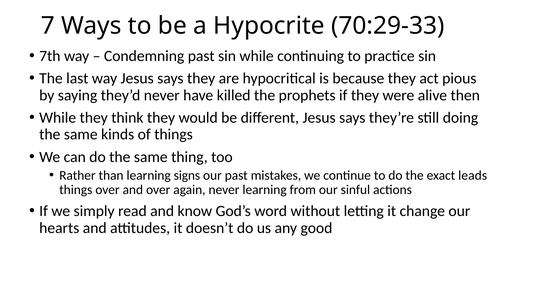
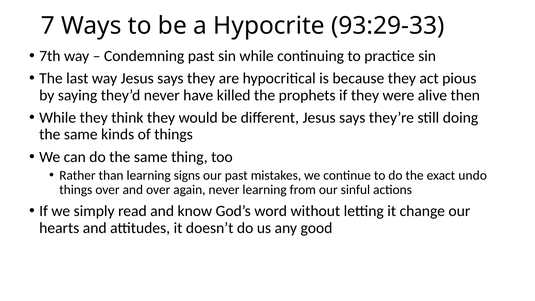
70:29-33: 70:29-33 -> 93:29-33
leads: leads -> undo
